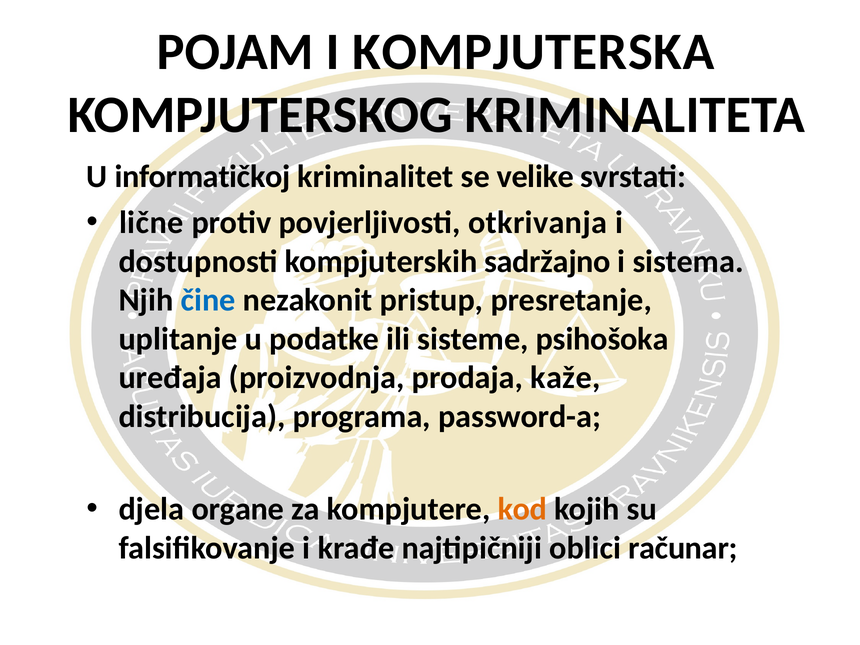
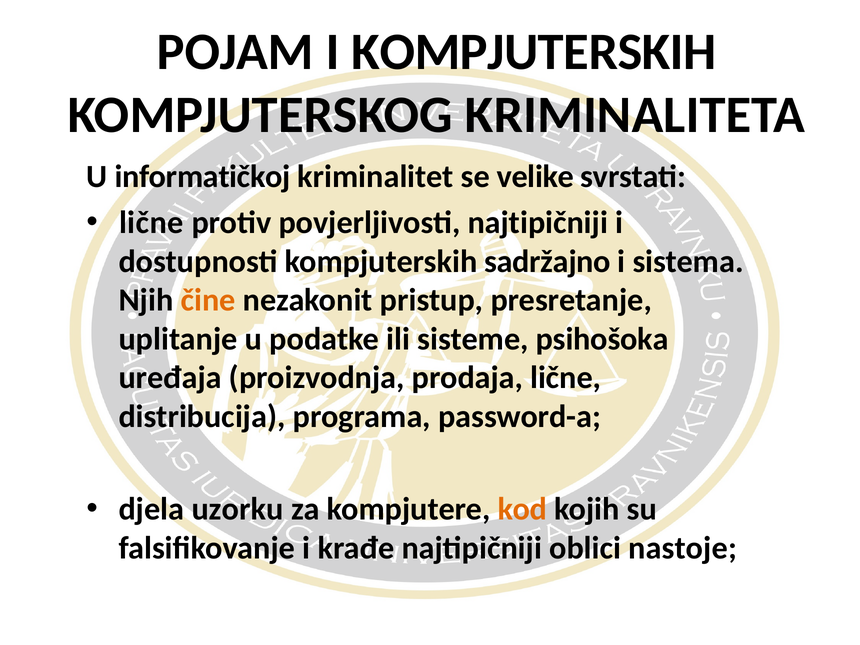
I KOMPJUTERSKA: KOMPJUTERSKA -> KOMPJUTERSKIH
povjerljivosti otkrivanja: otkrivanja -> najtipičniji
čine colour: blue -> orange
prodaja kaže: kaže -> lične
organe: organe -> uzorku
računar: računar -> nastoje
